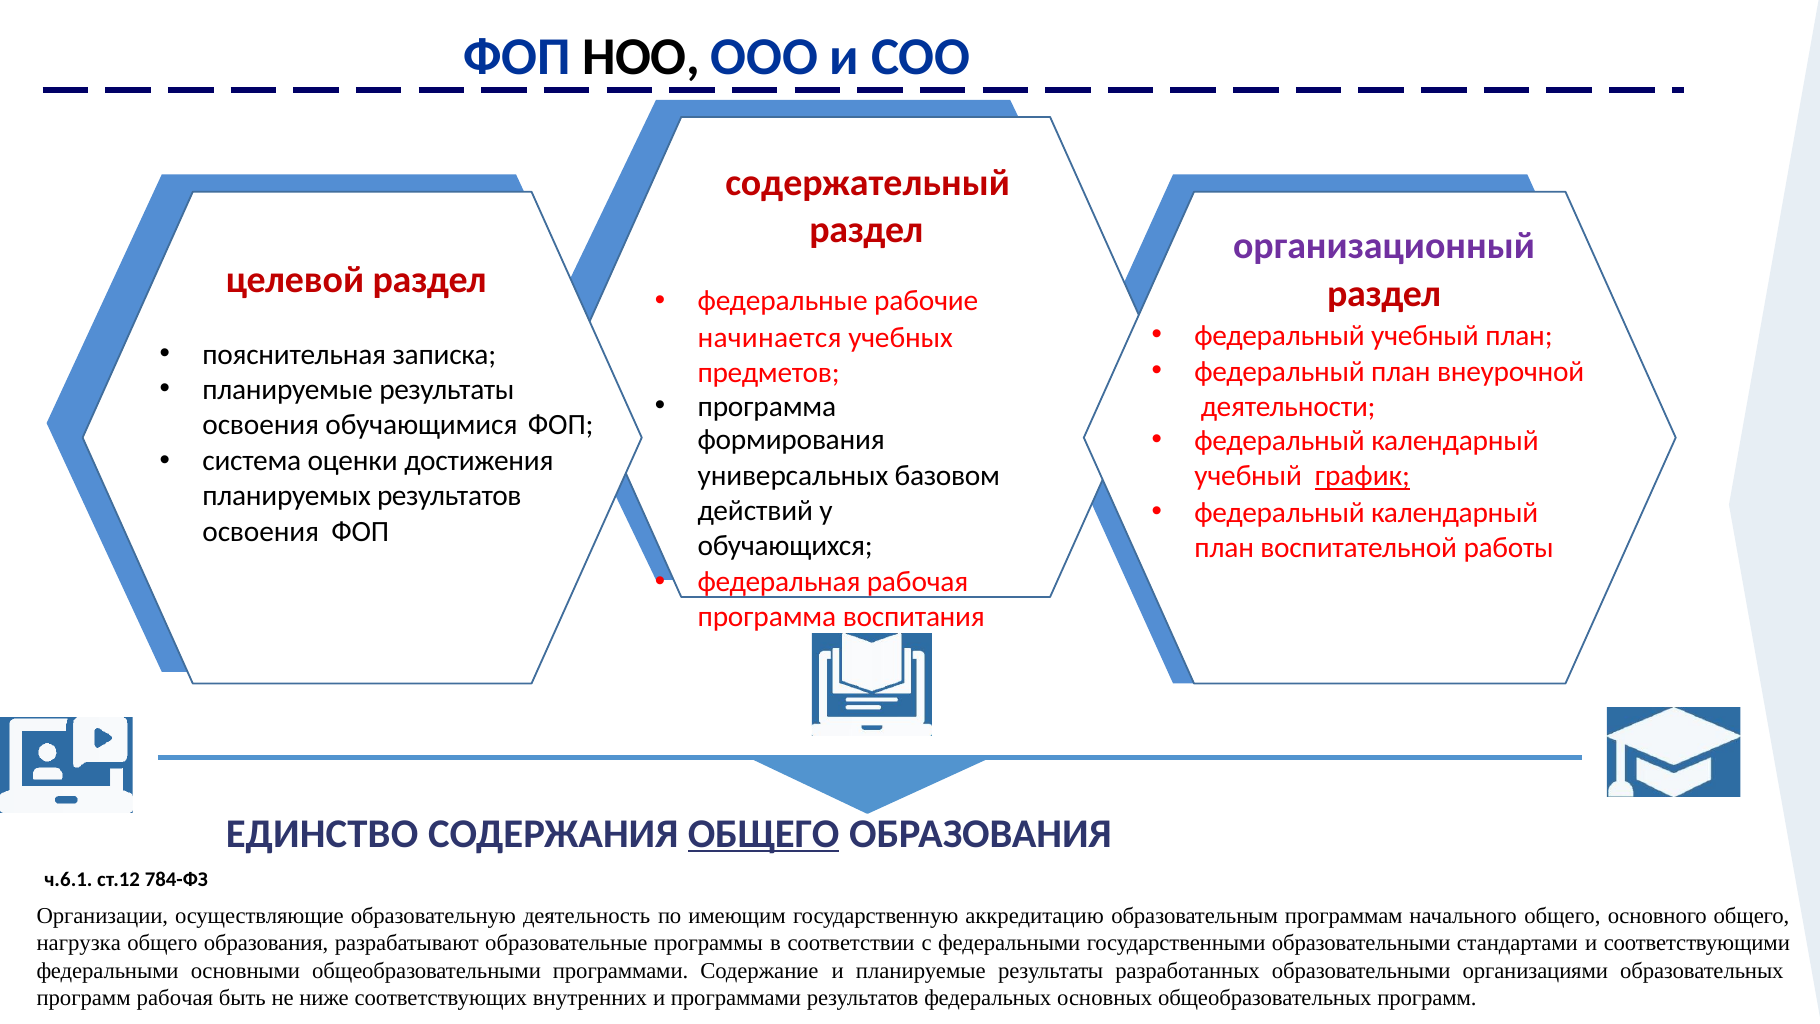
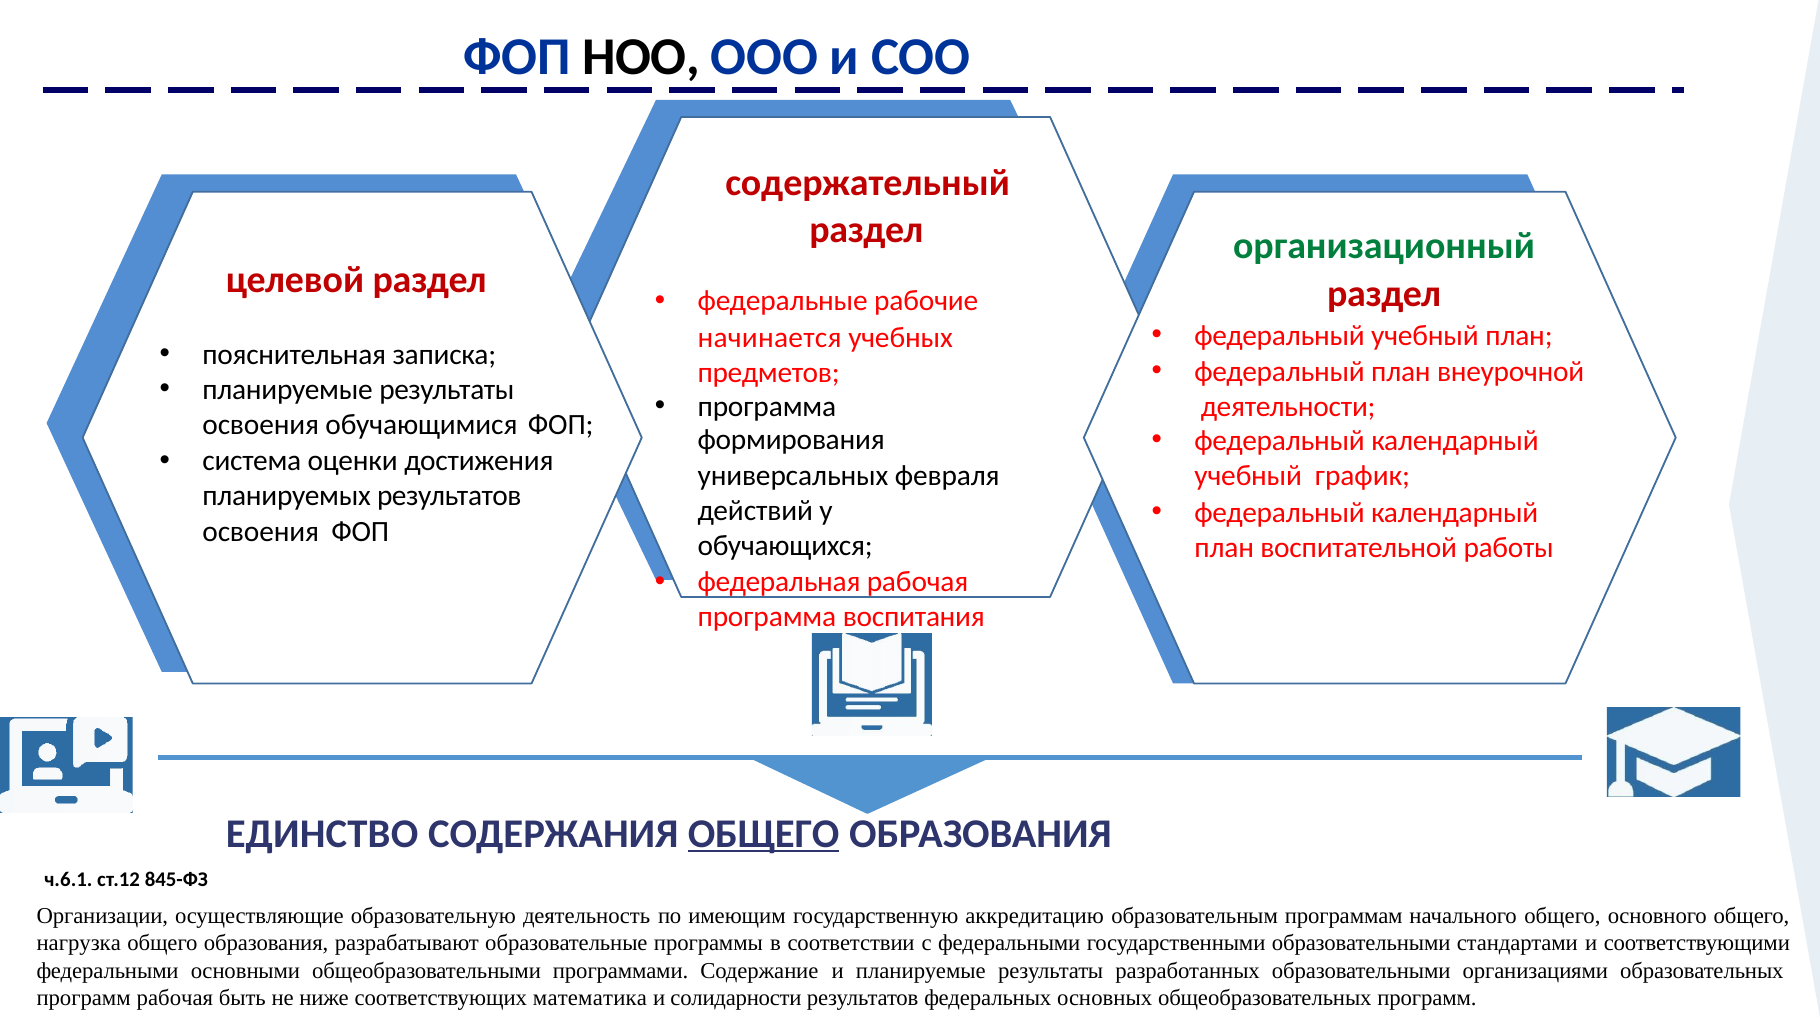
организационный colour: purple -> green
базовом: базовом -> февраля
график underline: present -> none
784-ФЗ: 784-ФЗ -> 845-ФЗ
внутренних: внутренних -> математика
и программами: программами -> солидарности
